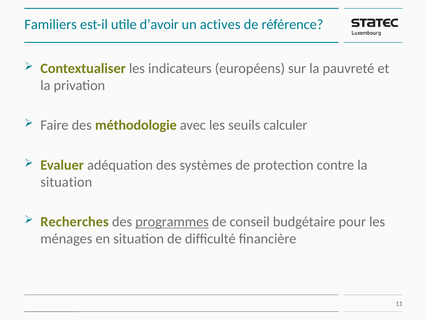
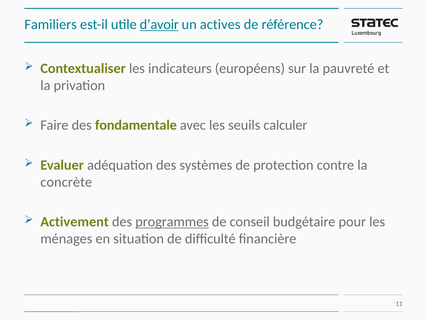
d’avoir underline: none -> present
méthodologie: méthodologie -> fondamentale
situation at (66, 182): situation -> concrète
Recherches: Recherches -> Activement
